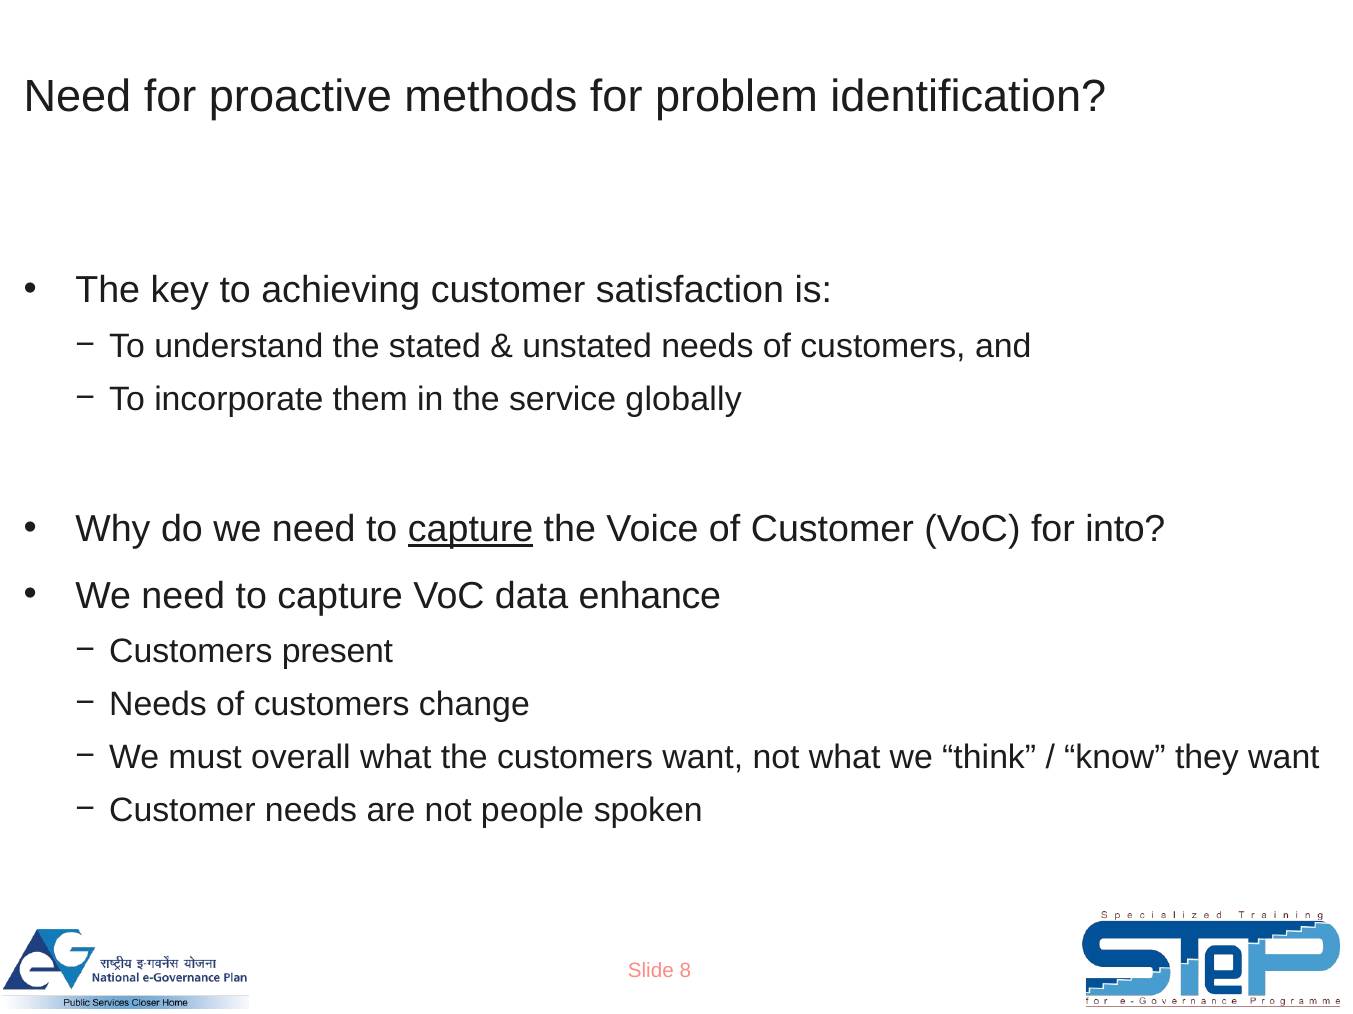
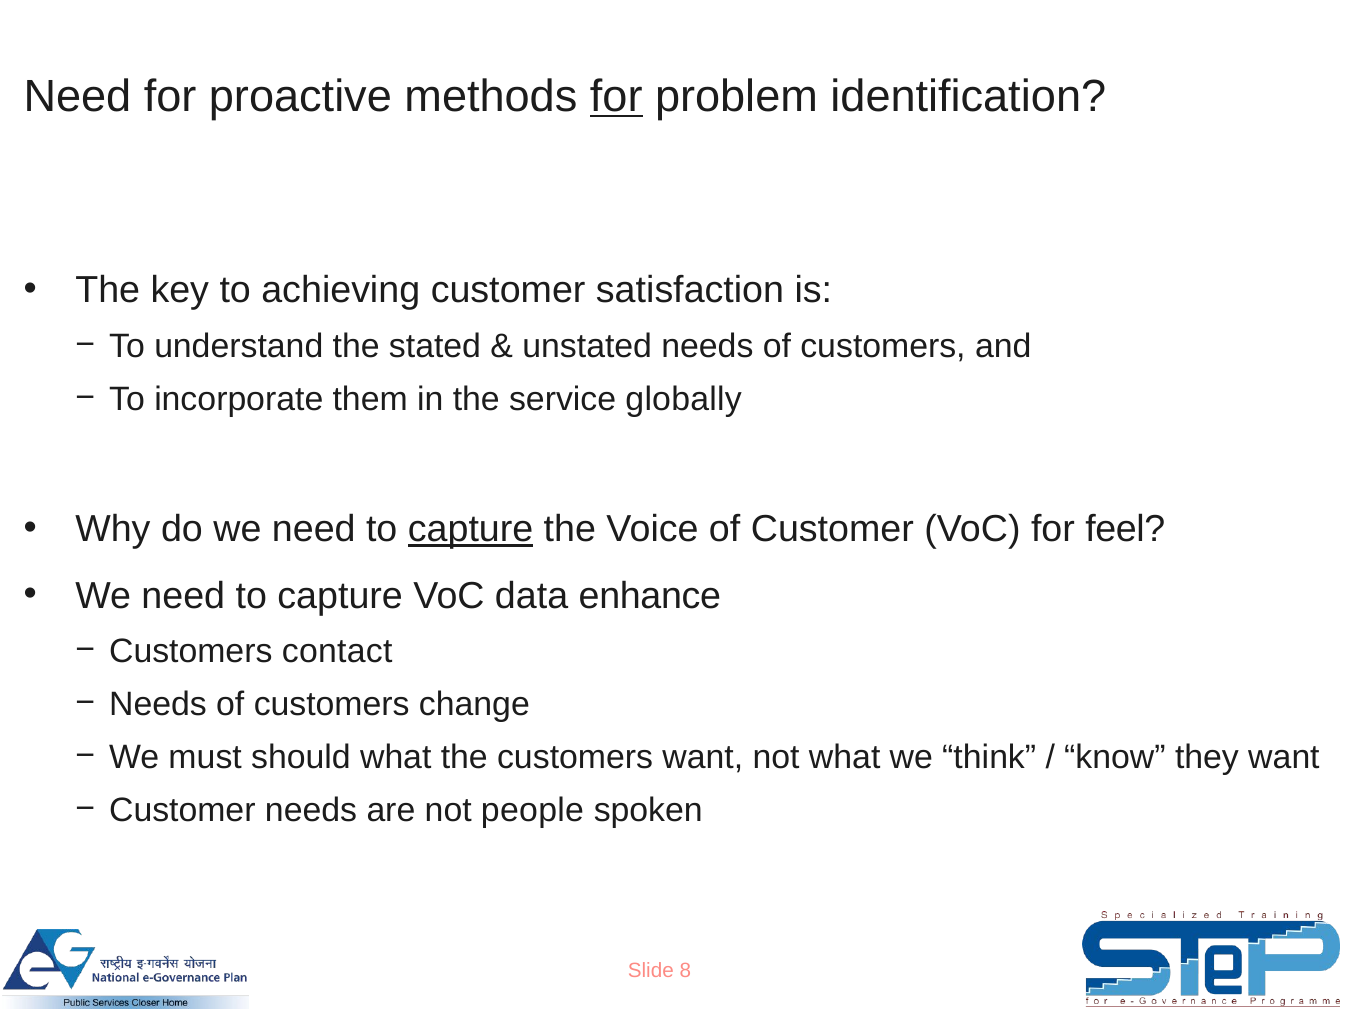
for at (616, 97) underline: none -> present
into: into -> feel
present: present -> contact
overall: overall -> should
